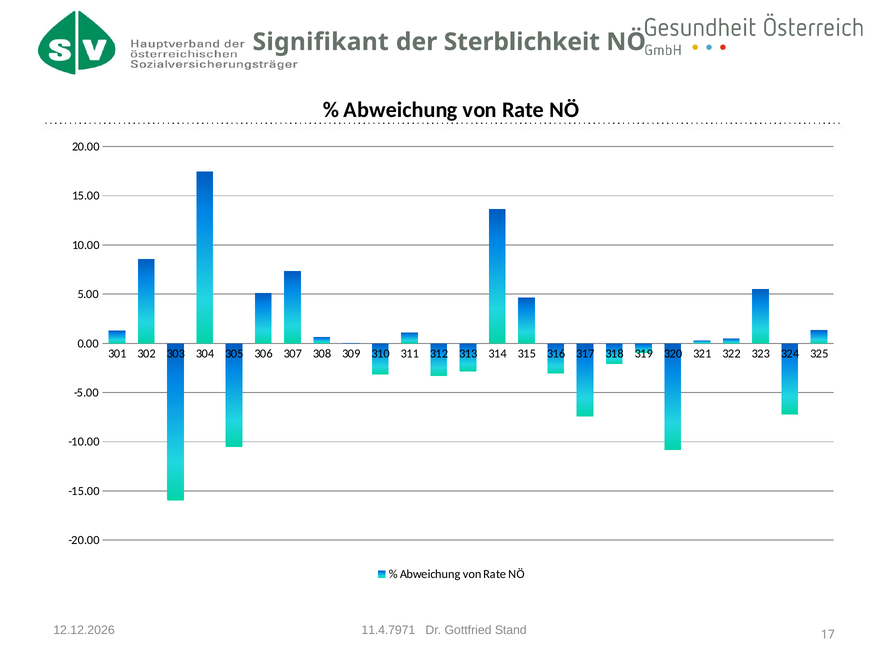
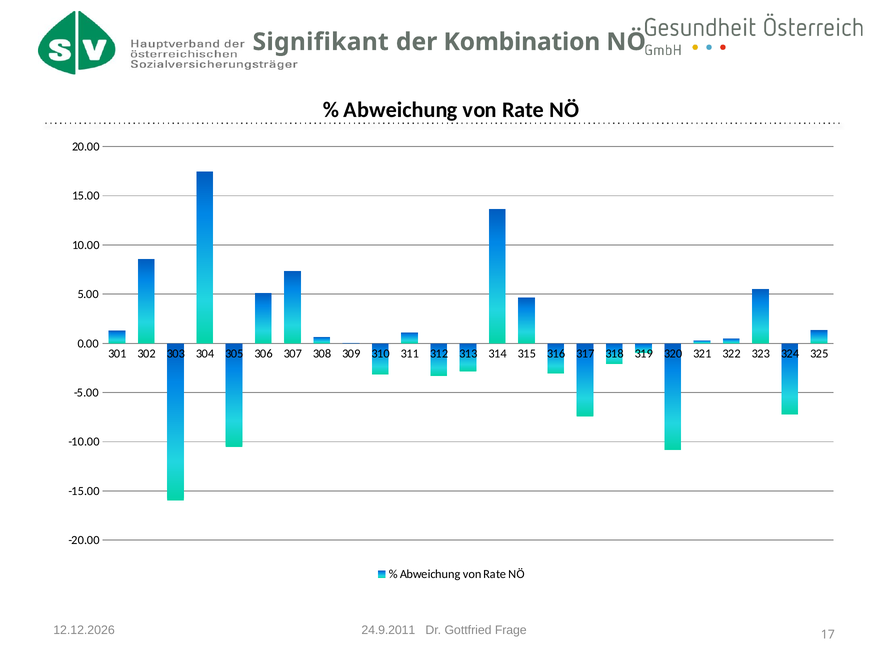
Sterblichkeit: Sterblichkeit -> Kombination
11.4.7971: 11.4.7971 -> 24.9.2011
Stand: Stand -> Frage
